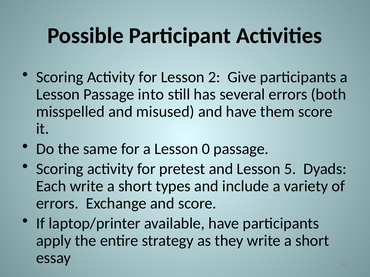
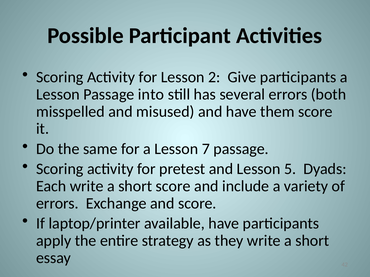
0: 0 -> 7
short types: types -> score
